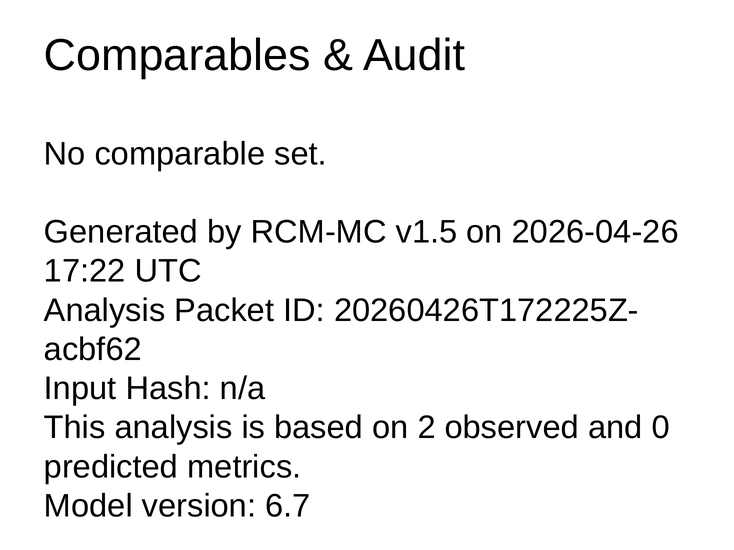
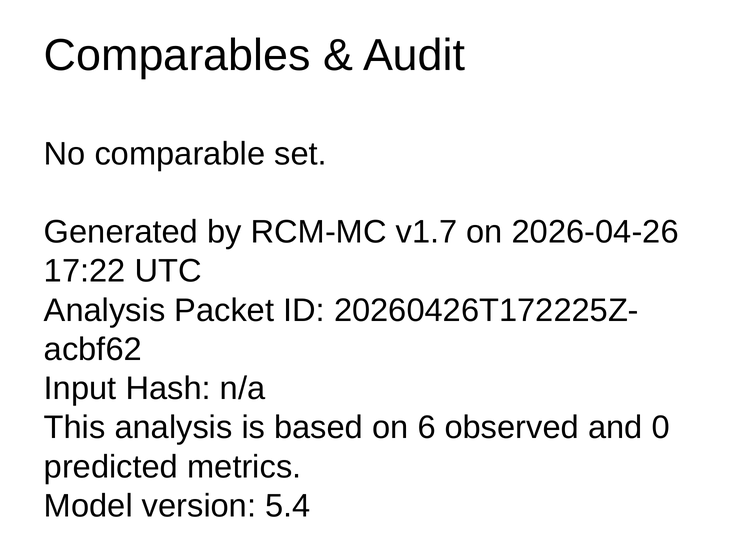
v1.5: v1.5 -> v1.7
2: 2 -> 6
6.7: 6.7 -> 5.4
